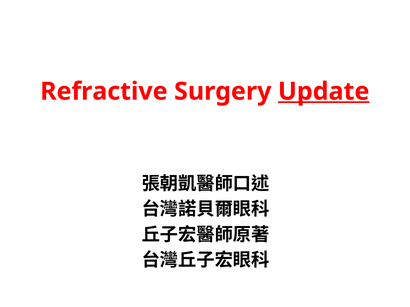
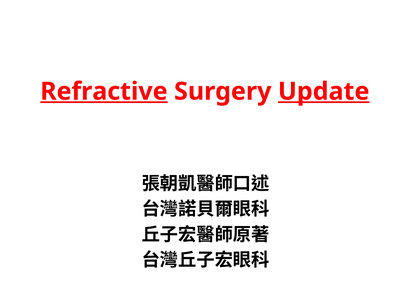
Refractive underline: none -> present
